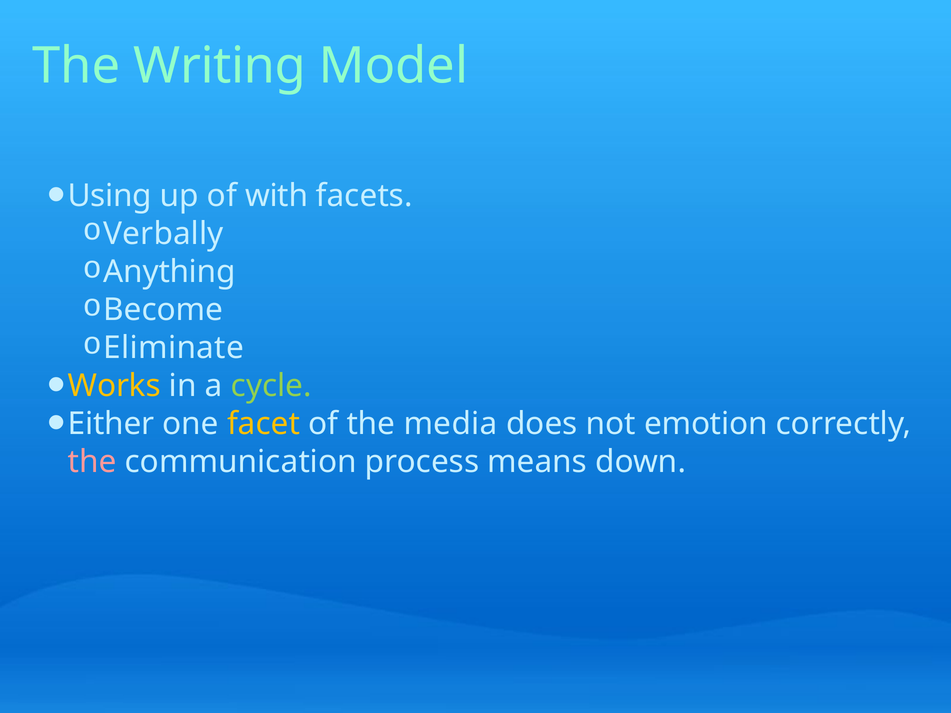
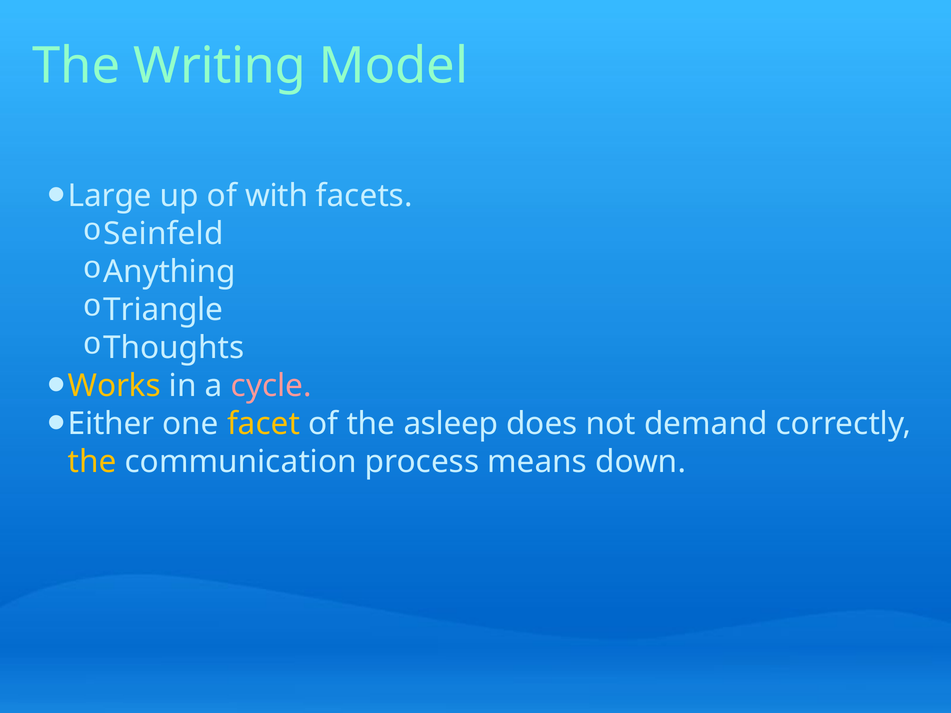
Using: Using -> Large
Verbally: Verbally -> Seinfeld
Become: Become -> Triangle
Eliminate: Eliminate -> Thoughts
cycle colour: light green -> pink
media: media -> asleep
emotion: emotion -> demand
the at (92, 462) colour: pink -> yellow
